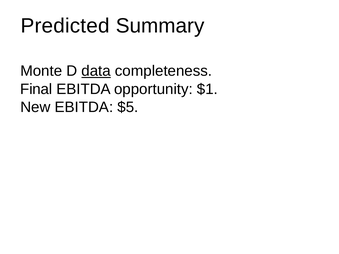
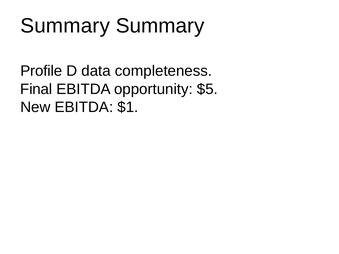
Predicted at (65, 26): Predicted -> Summary
Monte: Monte -> Profile
data underline: present -> none
$1: $1 -> $5
$5: $5 -> $1
